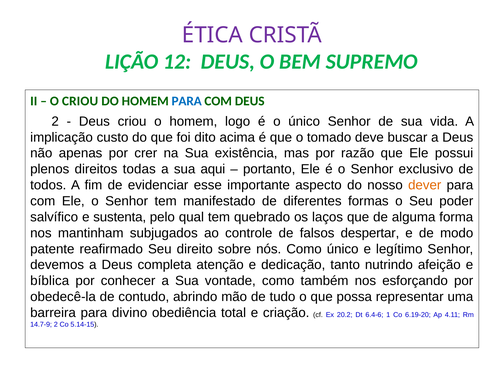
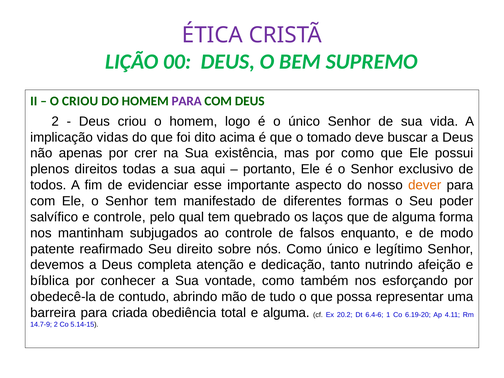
12: 12 -> 00
PARA at (187, 101) colour: blue -> purple
custo: custo -> vidas
por razão: razão -> como
e sustenta: sustenta -> controle
despertar: despertar -> enquanto
divino: divino -> criada
e criação: criação -> alguma
